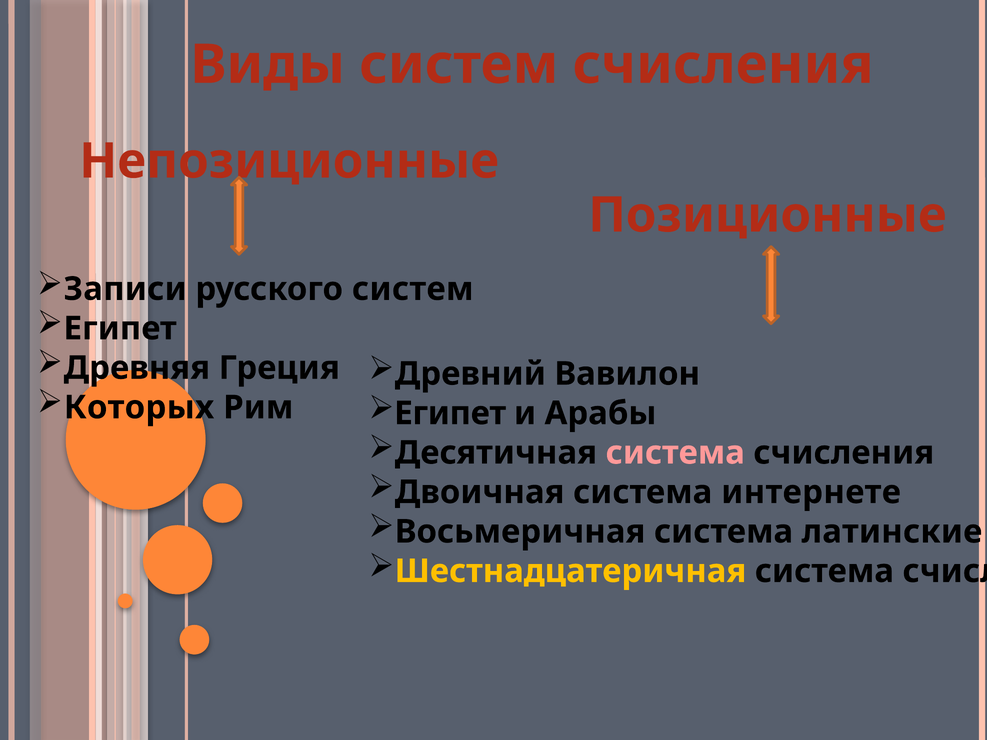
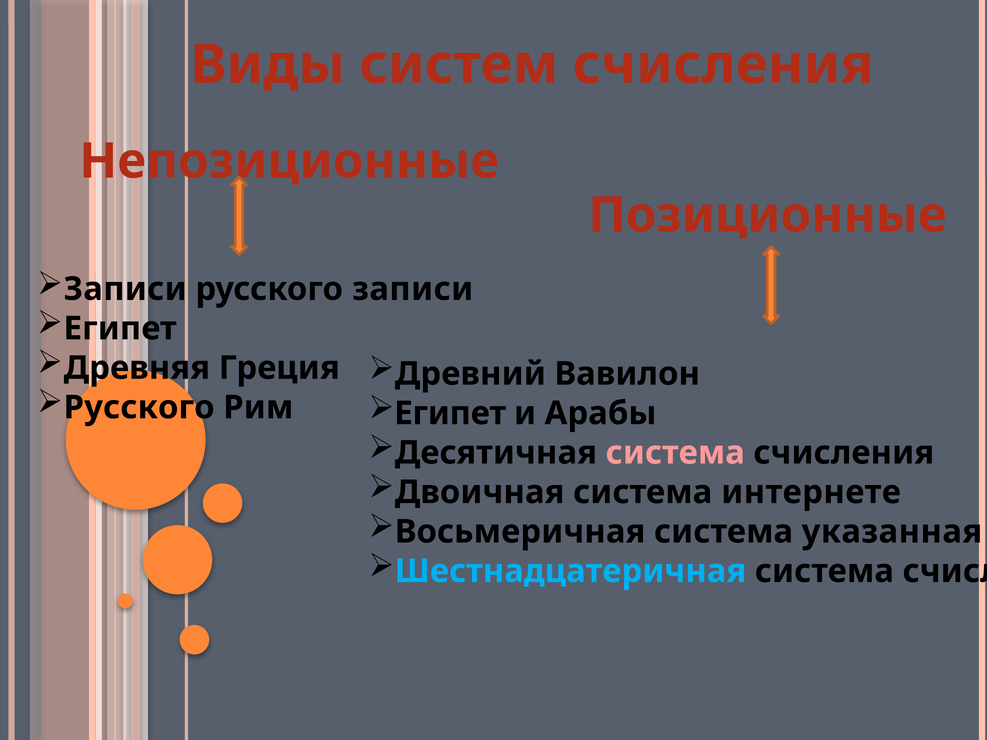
русского систем: систем -> записи
Которых at (139, 408): Которых -> Русского
латинские: латинские -> указанная
Шестнадцатеричная colour: yellow -> light blue
